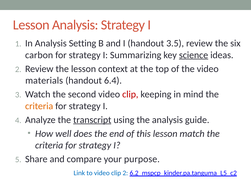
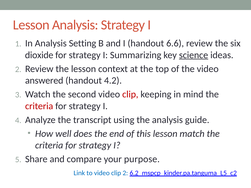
3.5: 3.5 -> 6.6
carbon: carbon -> dioxide
materials: materials -> answered
6.4: 6.4 -> 4.2
criteria at (39, 106) colour: orange -> red
transcript underline: present -> none
